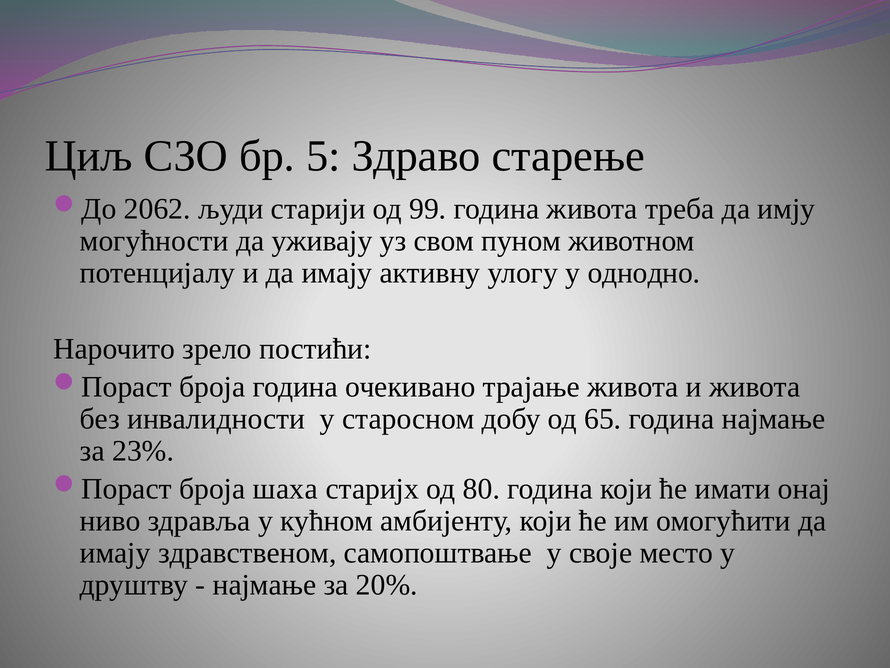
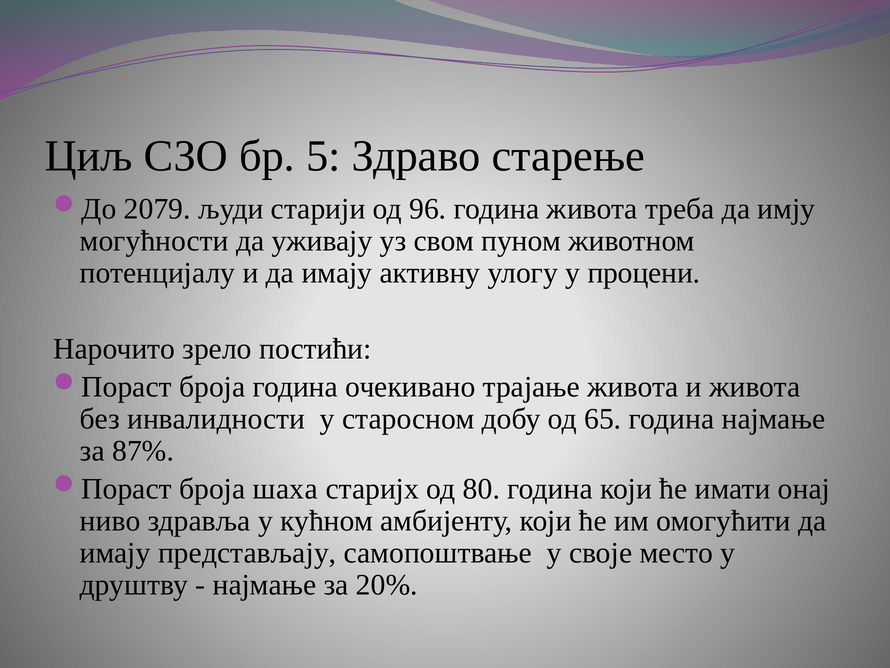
2062: 2062 -> 2079
99: 99 -> 96
однодно: однодно -> процени
23%: 23% -> 87%
здравственом: здравственом -> представљају
